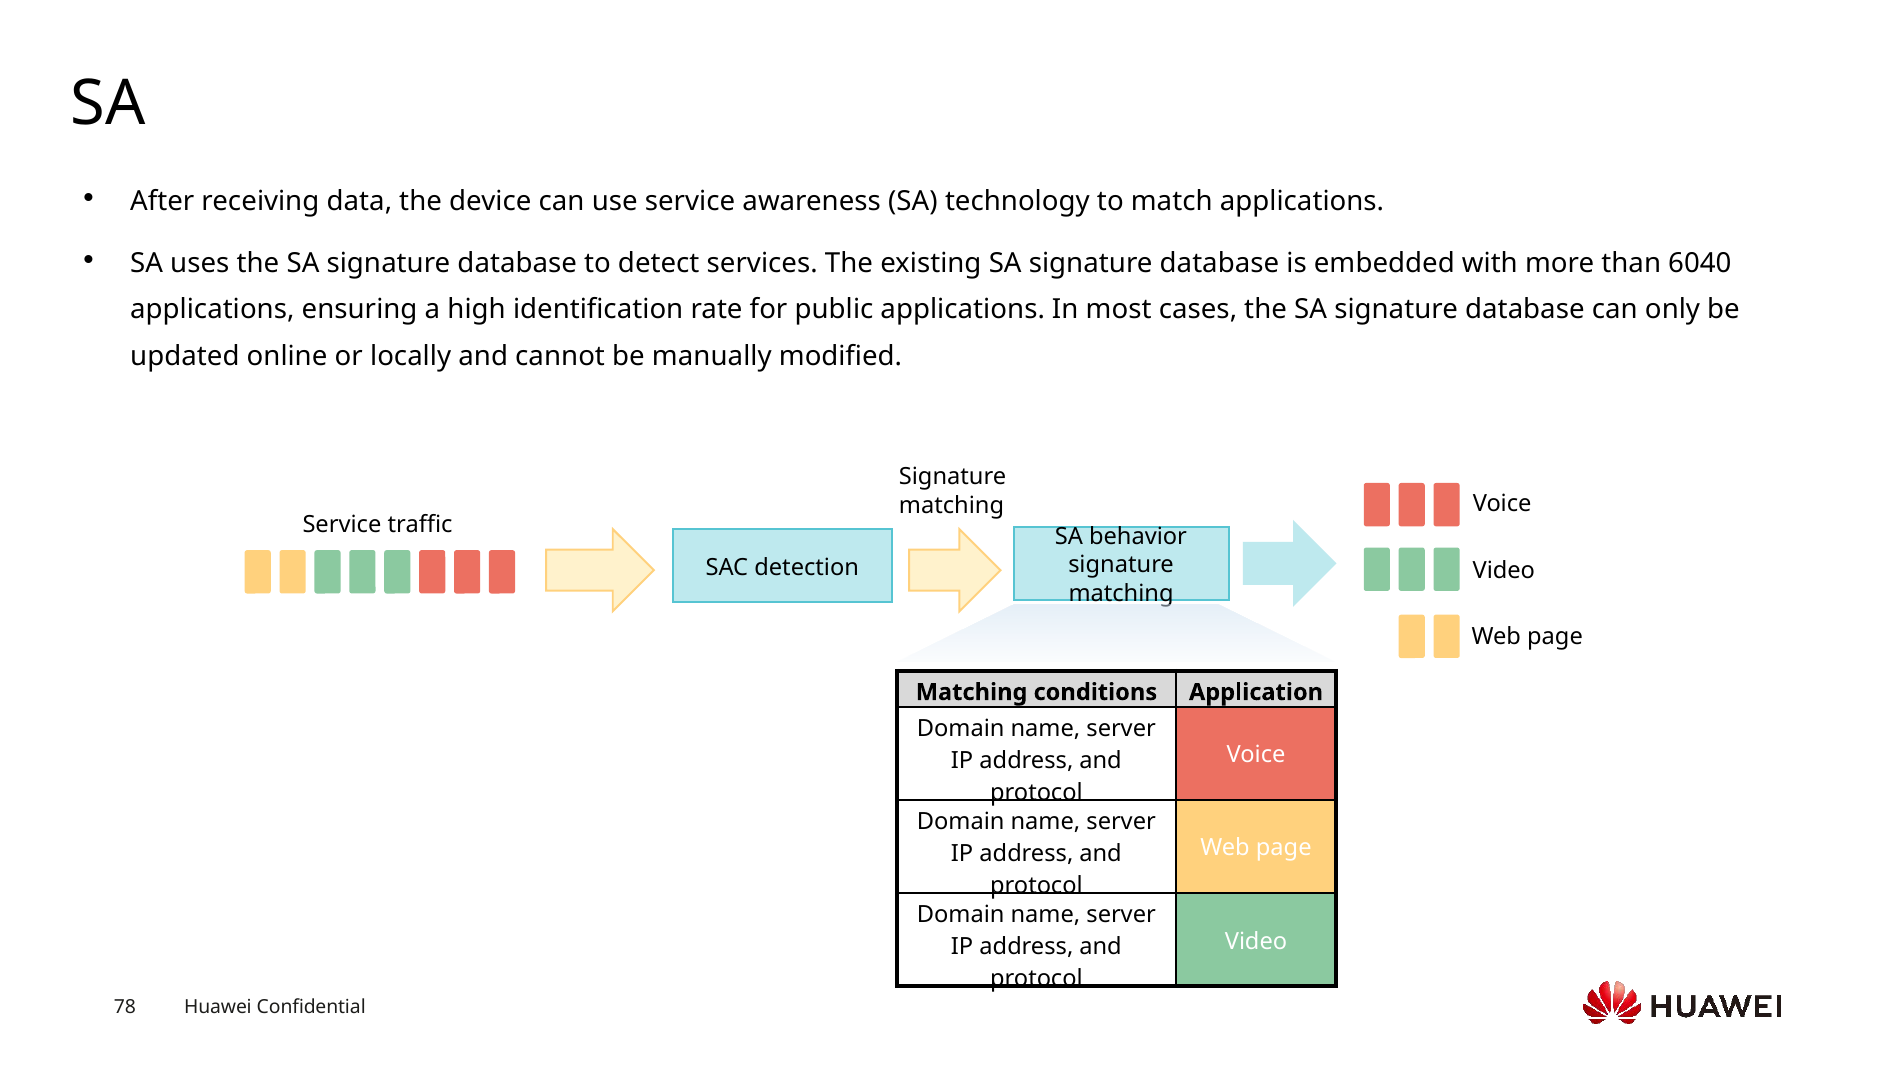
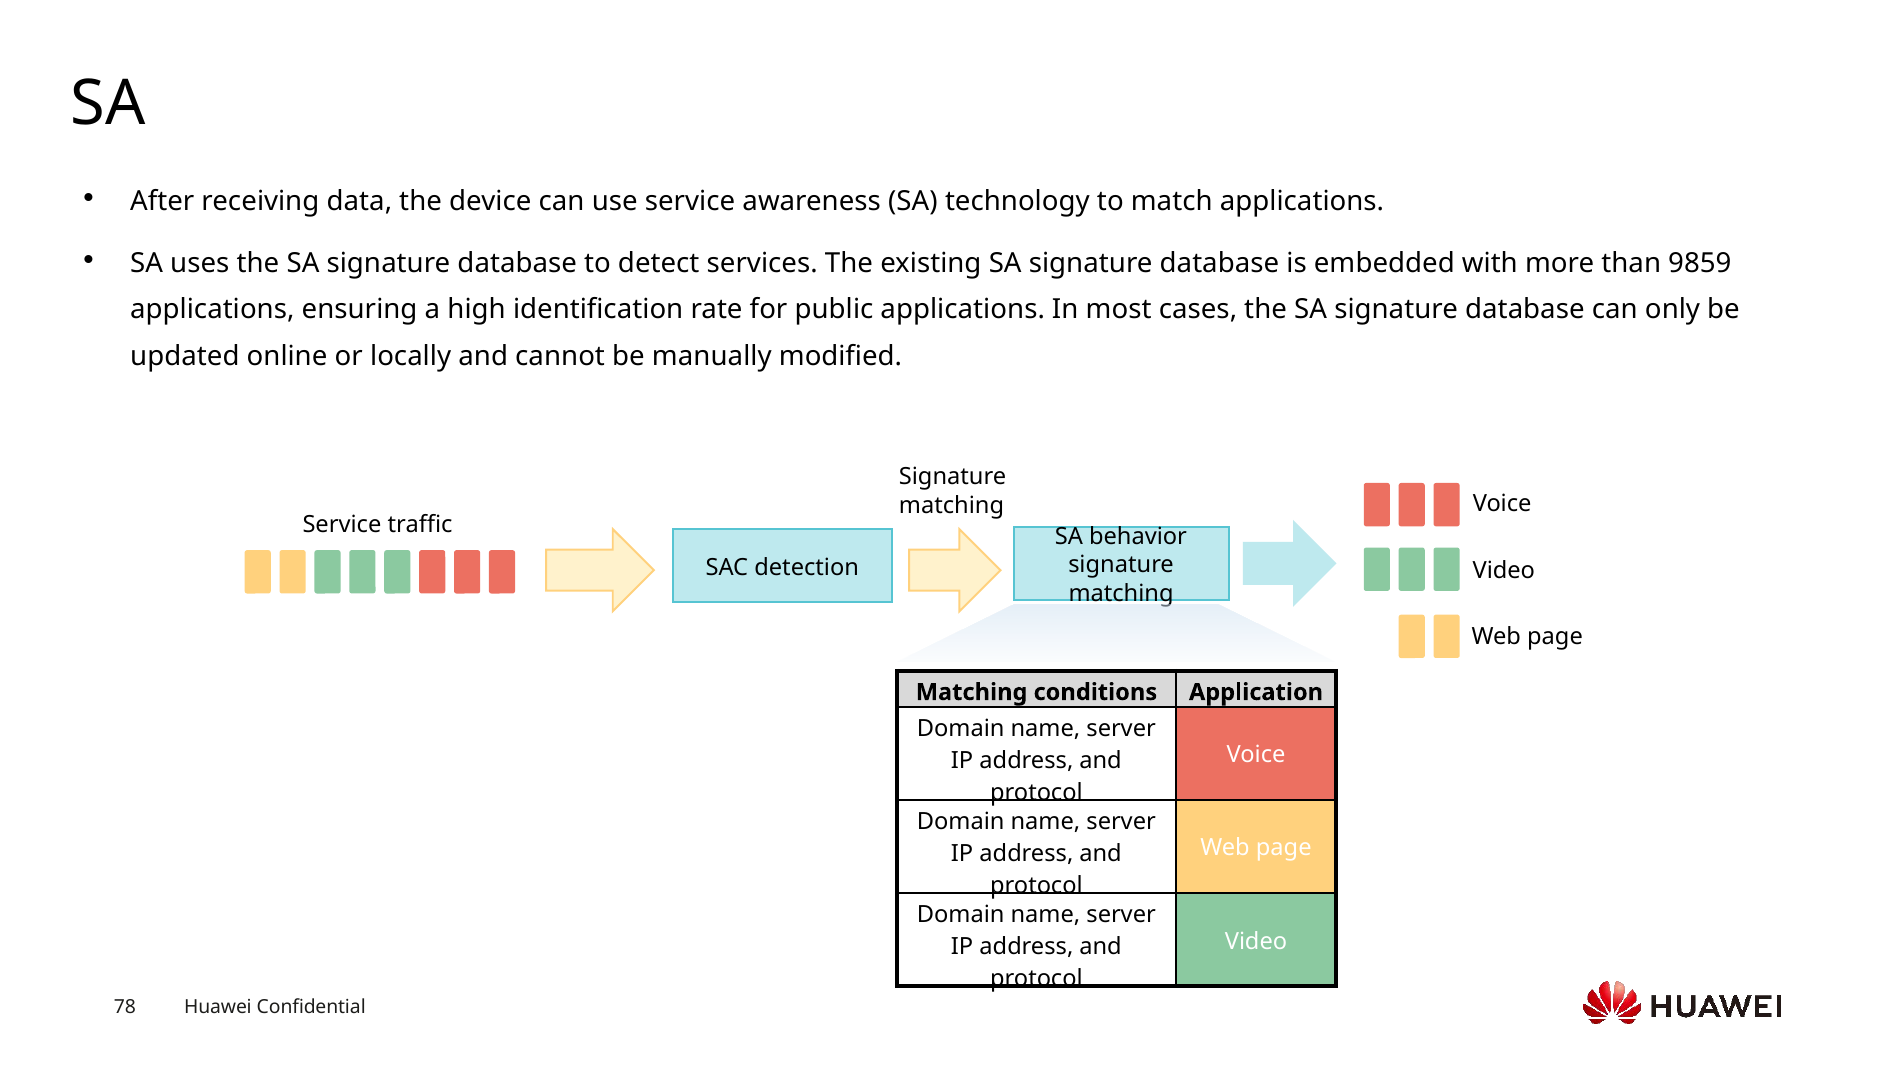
6040: 6040 -> 9859
